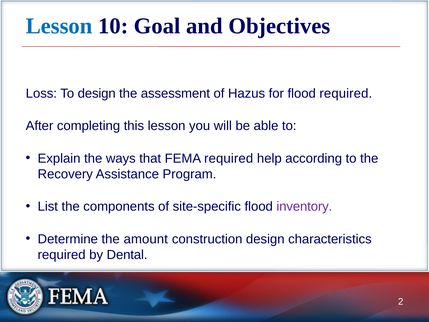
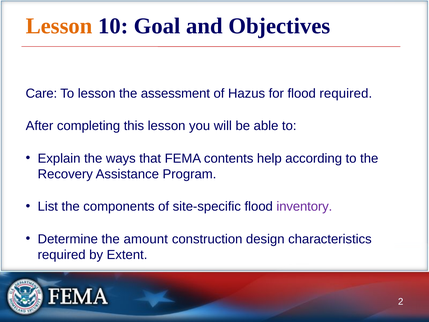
Lesson at (59, 26) colour: blue -> orange
Loss: Loss -> Care
To design: design -> lesson
FEMA required: required -> contents
Dental: Dental -> Extent
